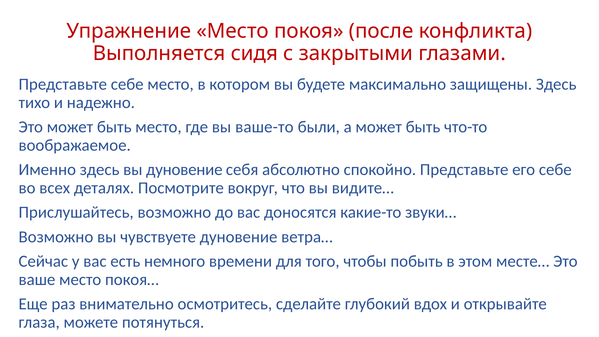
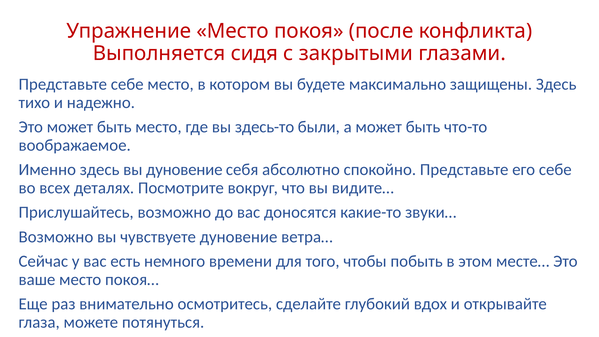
ваше-то: ваше-то -> здесь-то
